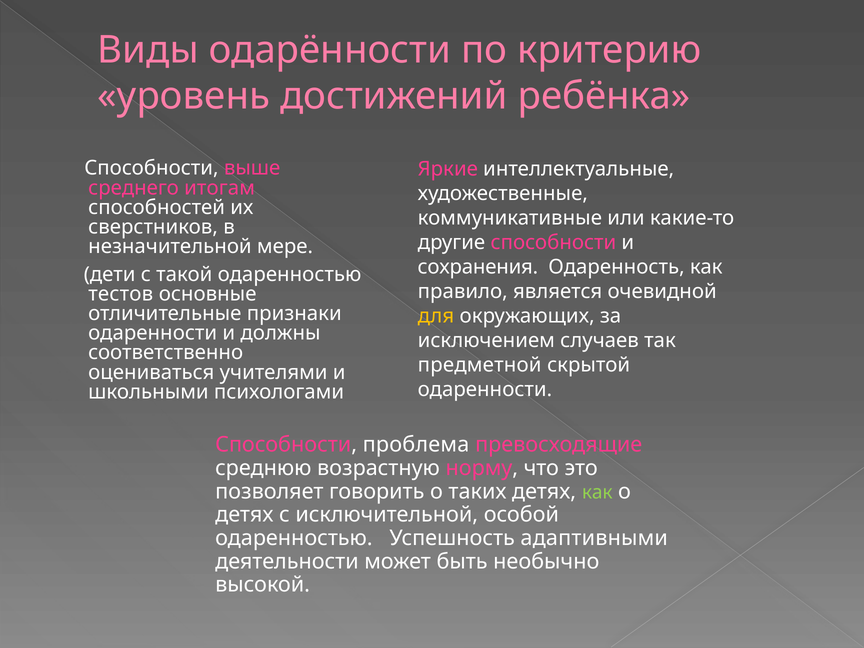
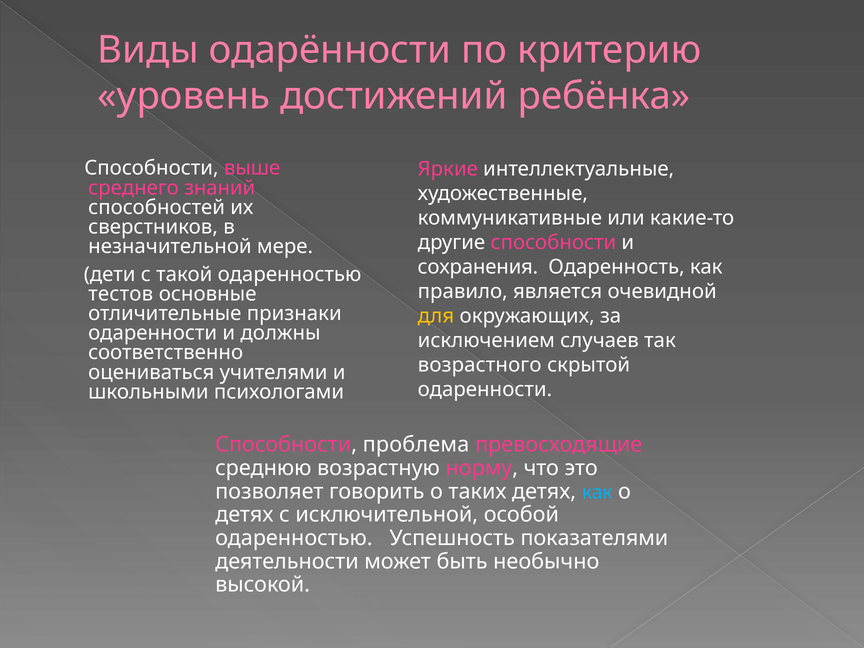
итогам: итогам -> знаний
предметной: предметной -> возрастного
как at (597, 492) colour: light green -> light blue
адаптивными: адаптивными -> показателями
